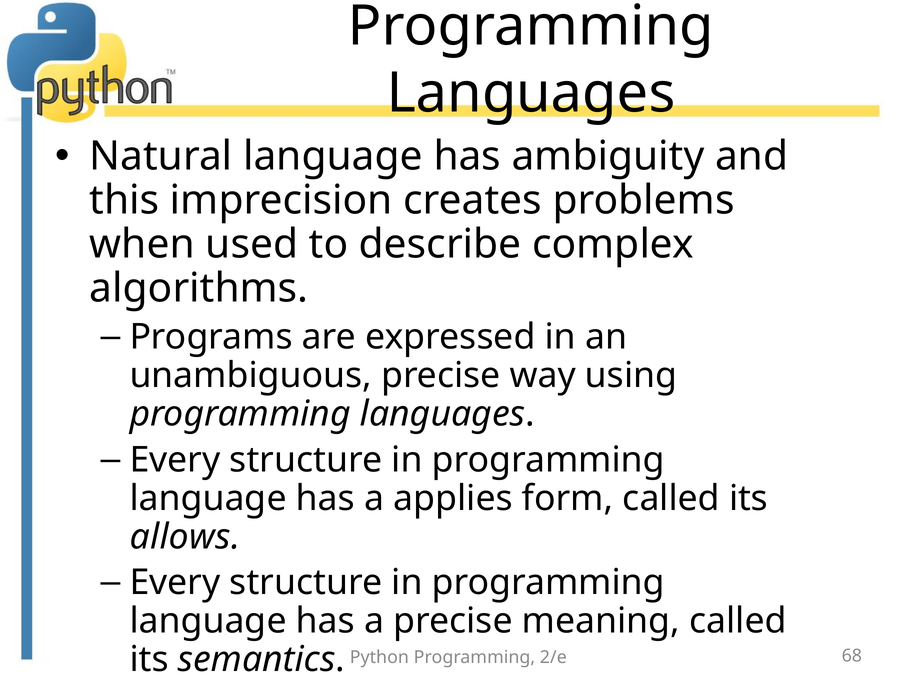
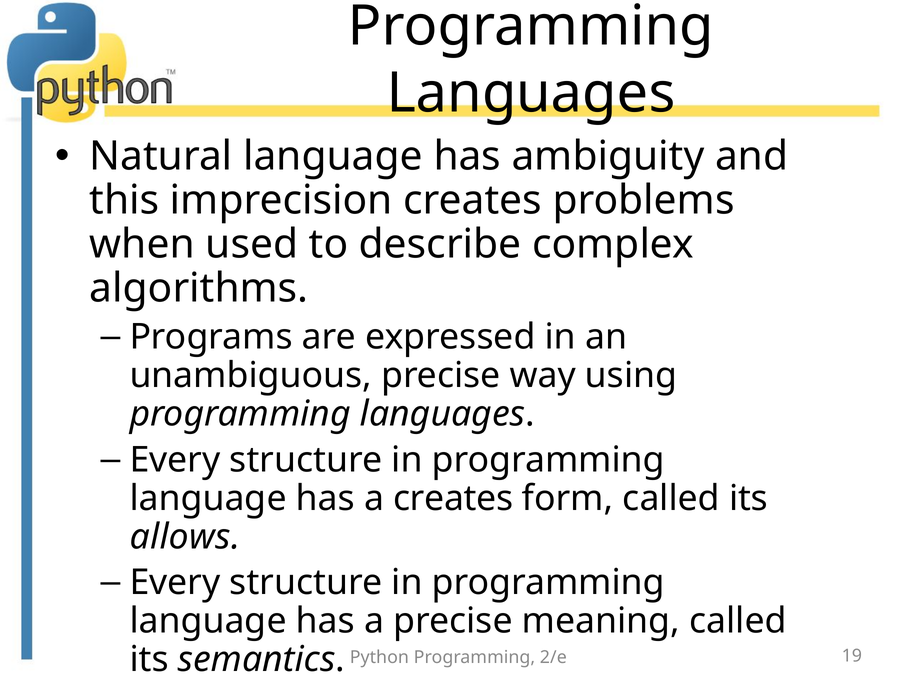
a applies: applies -> creates
68: 68 -> 19
